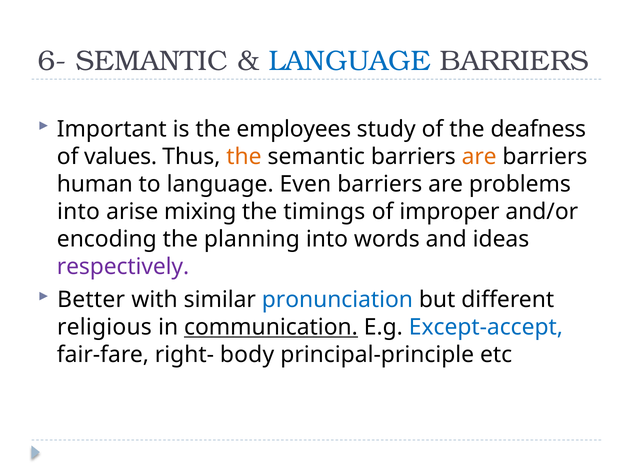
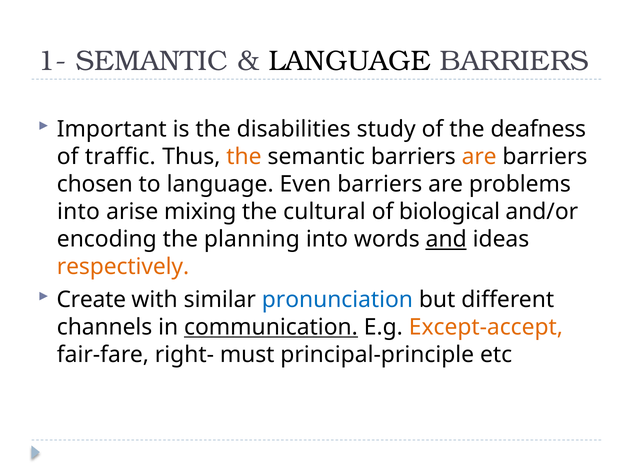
6-: 6- -> 1-
LANGUAGE at (350, 61) colour: blue -> black
employees: employees -> disabilities
values: values -> traffic
human: human -> chosen
timings: timings -> cultural
improper: improper -> biological
and underline: none -> present
respectively colour: purple -> orange
Better: Better -> Create
religious: religious -> channels
Except-accept colour: blue -> orange
body: body -> must
